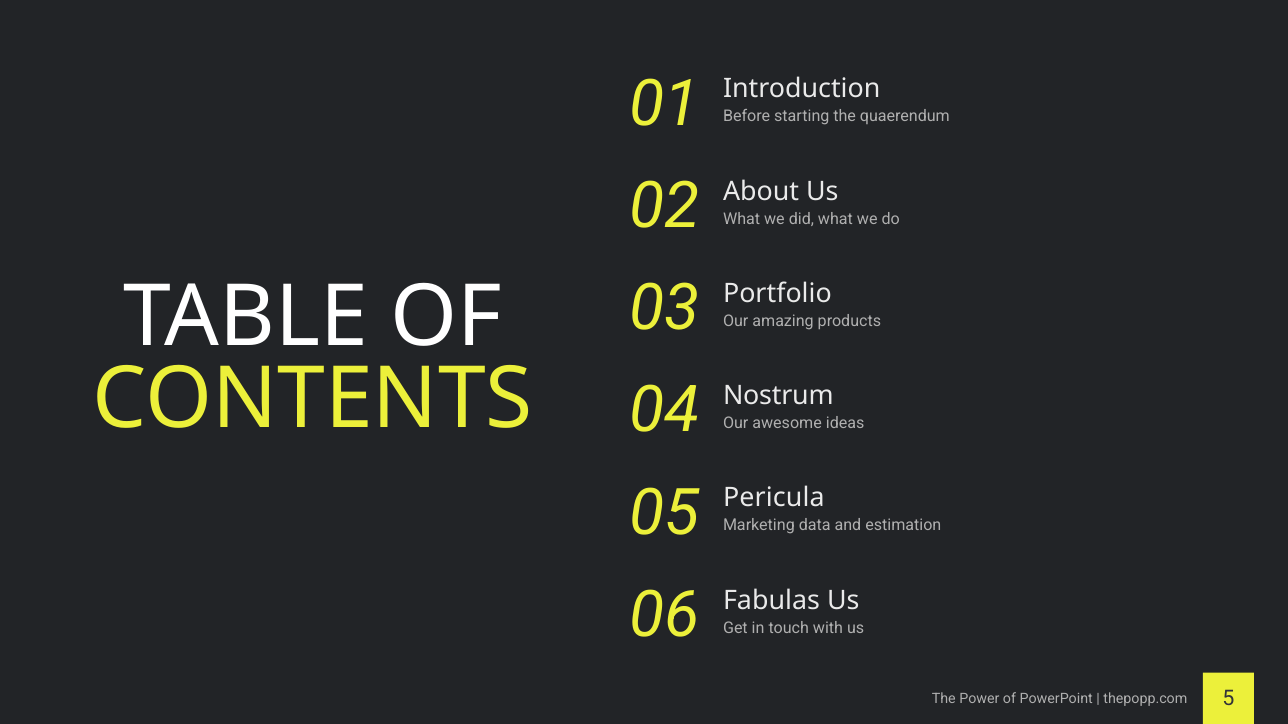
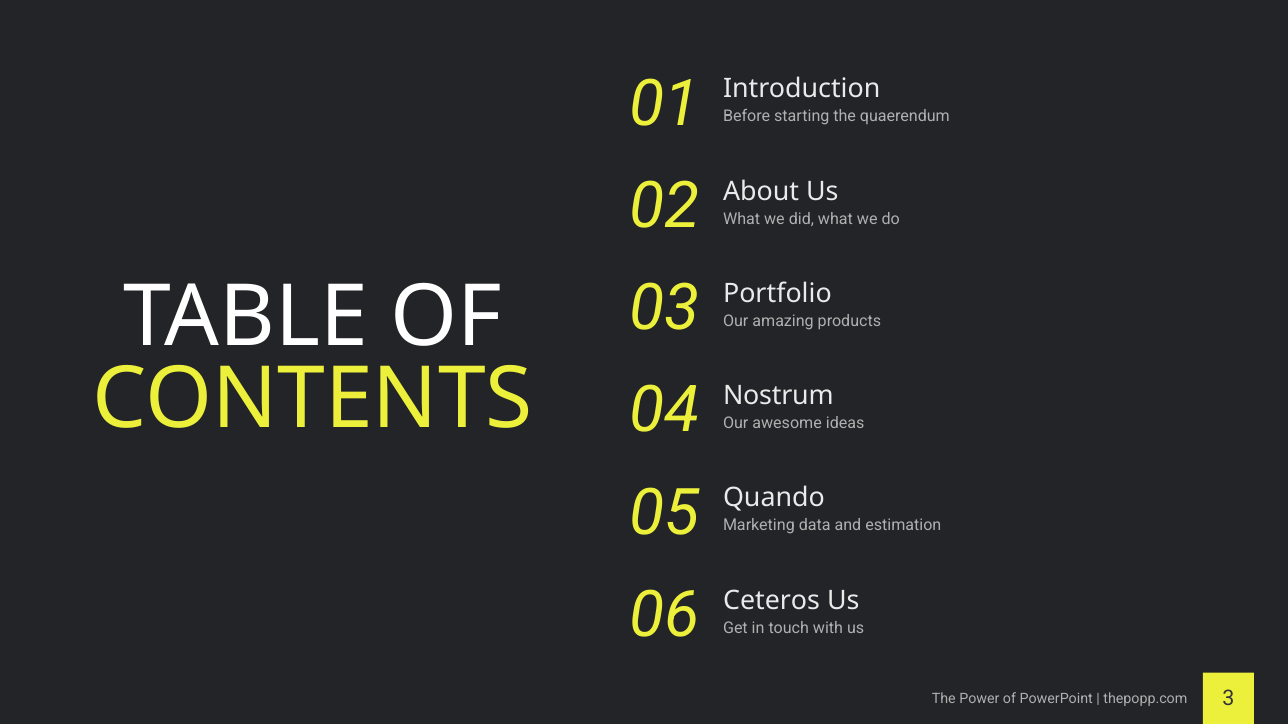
Pericula: Pericula -> Quando
Fabulas: Fabulas -> Ceteros
5: 5 -> 3
